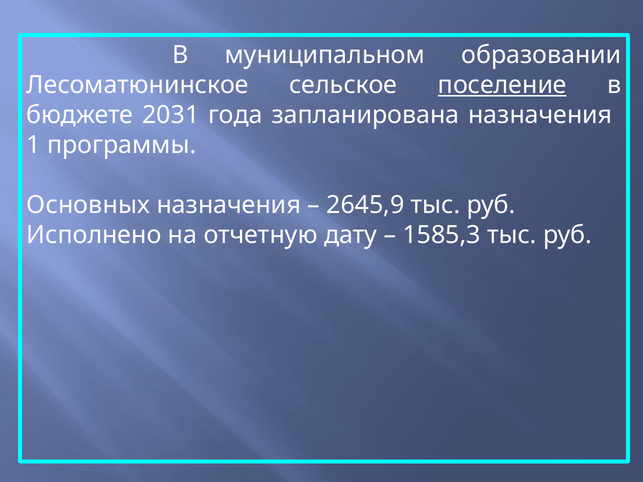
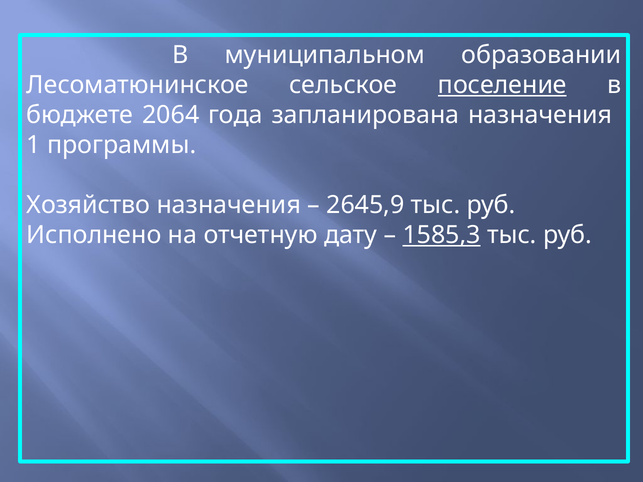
2031: 2031 -> 2064
Основных: Основных -> Хозяйство
1585,3 underline: none -> present
